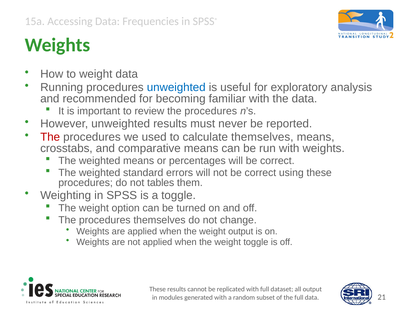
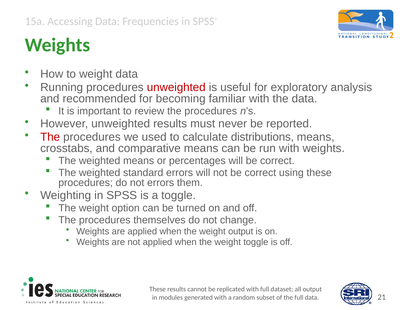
unweighted at (176, 87) colour: blue -> red
calculate themselves: themselves -> distributions
not tables: tables -> errors
